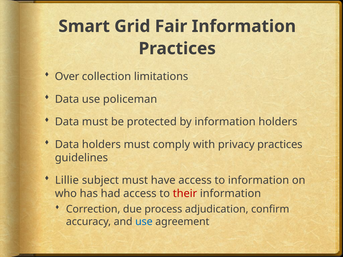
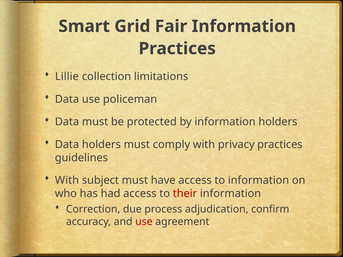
Over: Over -> Lillie
Lillie at (67, 180): Lillie -> With
use at (144, 222) colour: blue -> red
